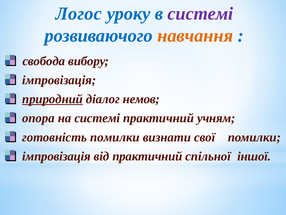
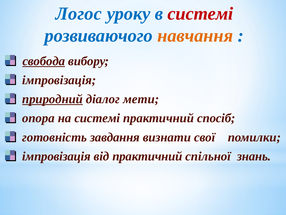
системі at (200, 14) colour: purple -> red
свобода underline: none -> present
немов: немов -> мети
учням: учням -> спосіб
готовність помилки: помилки -> завдання
іншої: іншої -> знань
